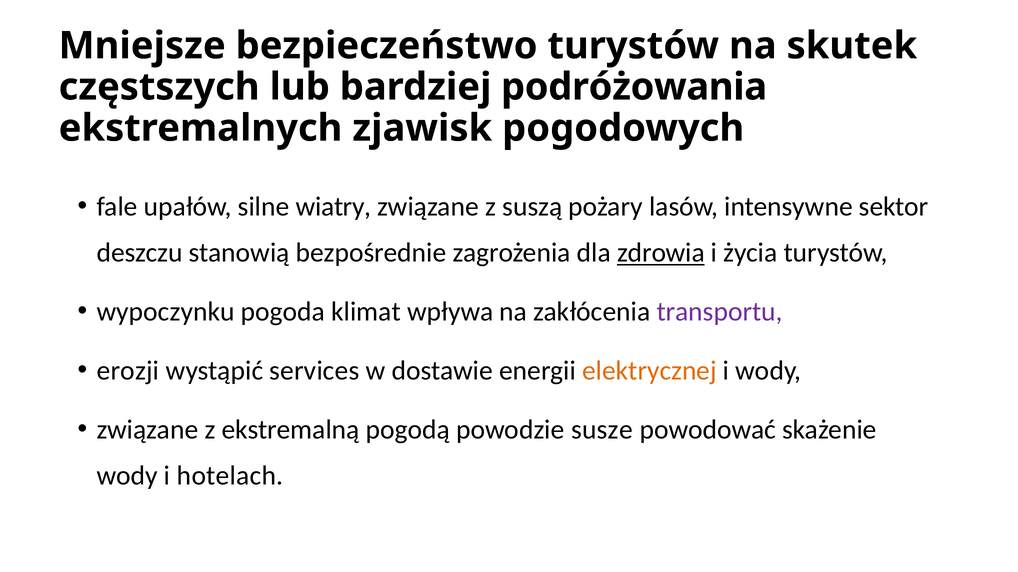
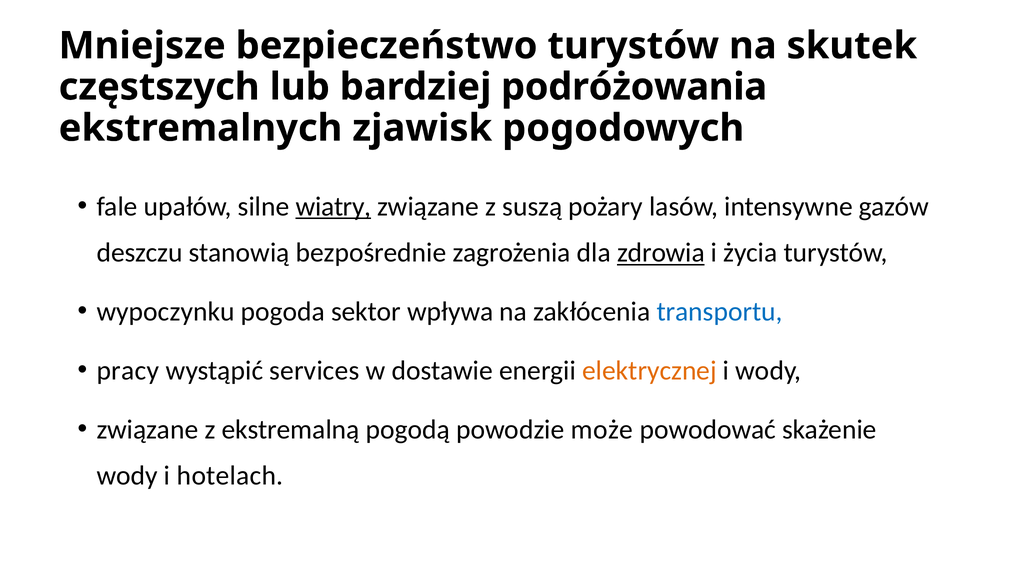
wiatry underline: none -> present
sektor: sektor -> gazów
klimat: klimat -> sektor
transportu colour: purple -> blue
erozji: erozji -> pracy
susze: susze -> może
